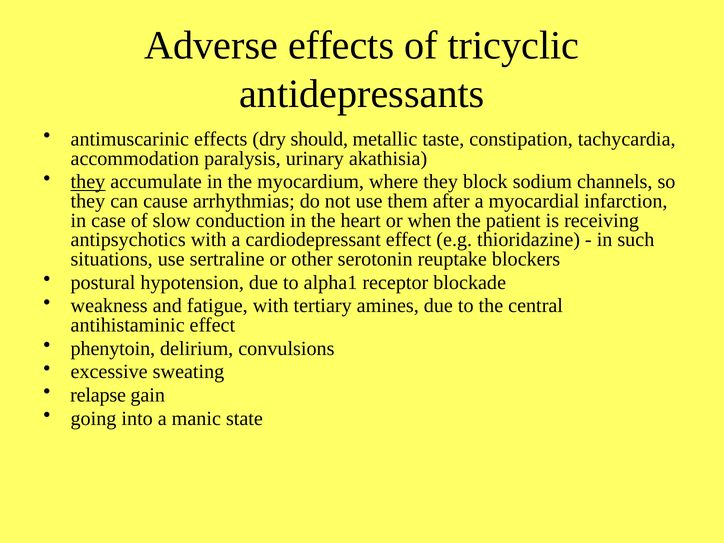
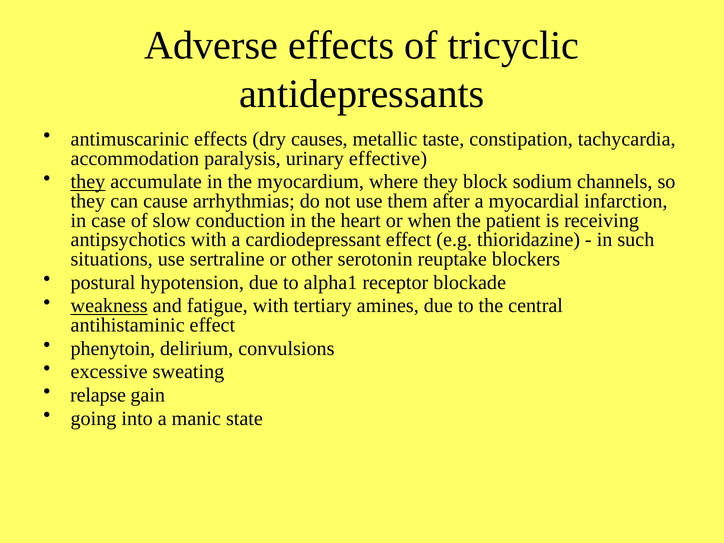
should: should -> causes
akathisia: akathisia -> effective
weakness underline: none -> present
